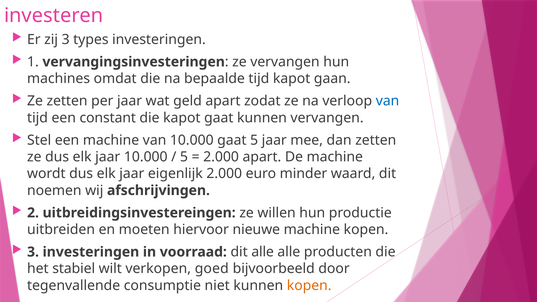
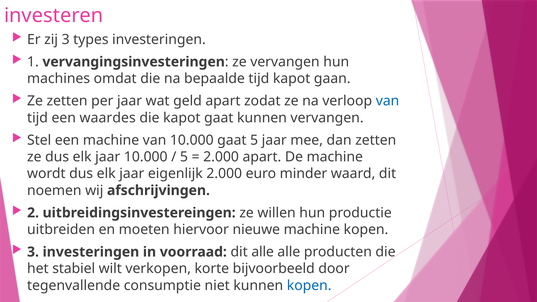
constant: constant -> waardes
goed: goed -> korte
kopen at (309, 286) colour: orange -> blue
